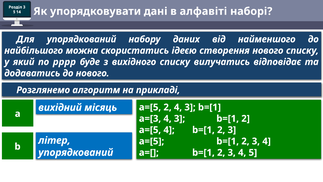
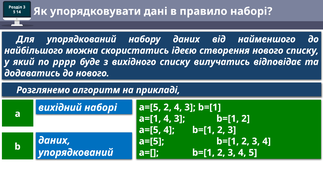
алфавіті: алфавіті -> правило
вихідний місяць: місяць -> наборі
a=[3: a=[3 -> a=[1
літер at (54, 140): літер -> даних
